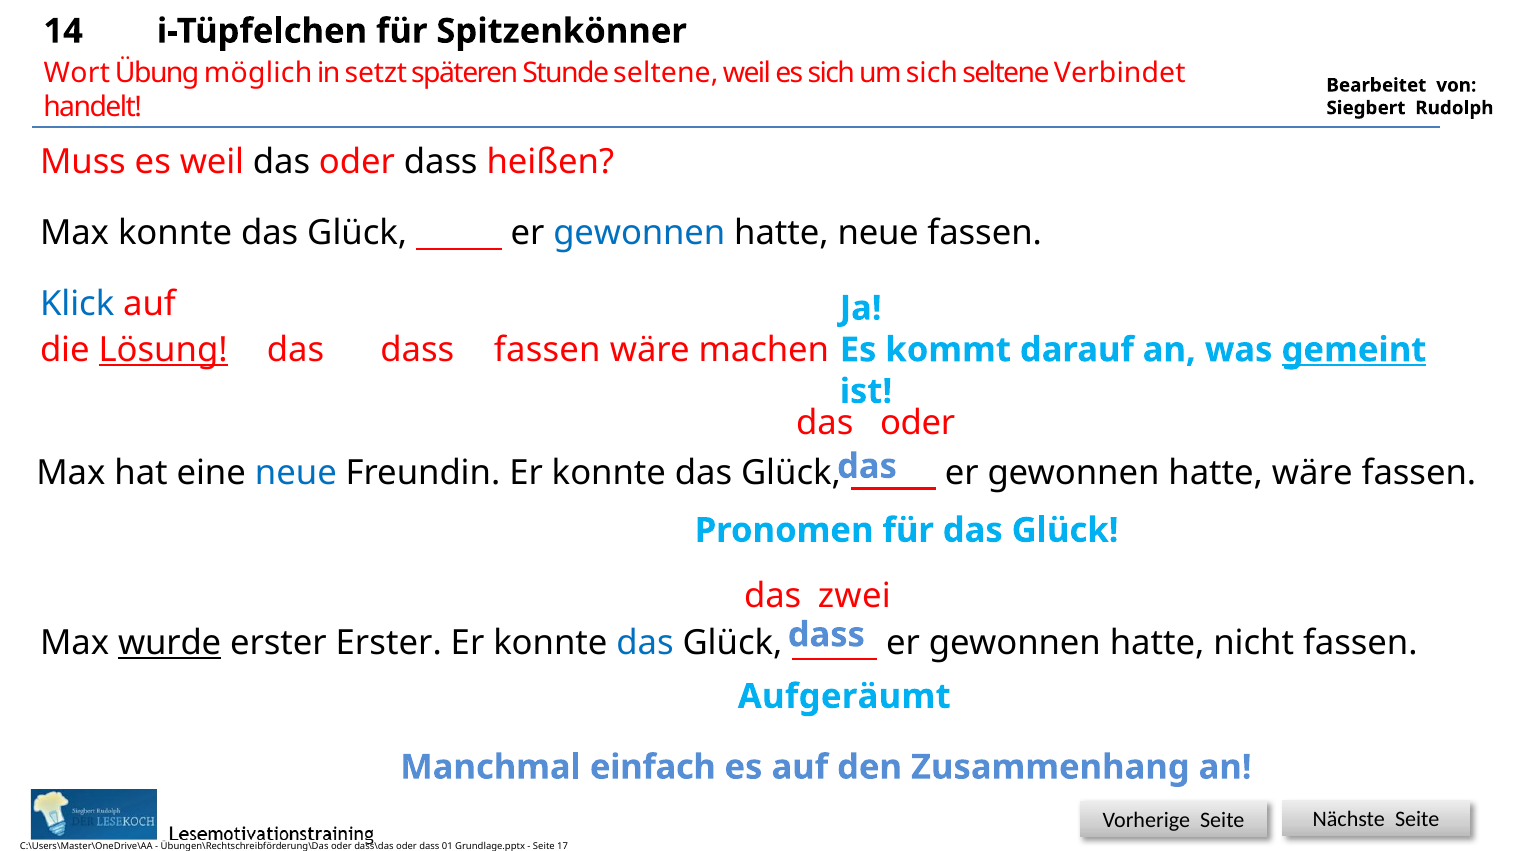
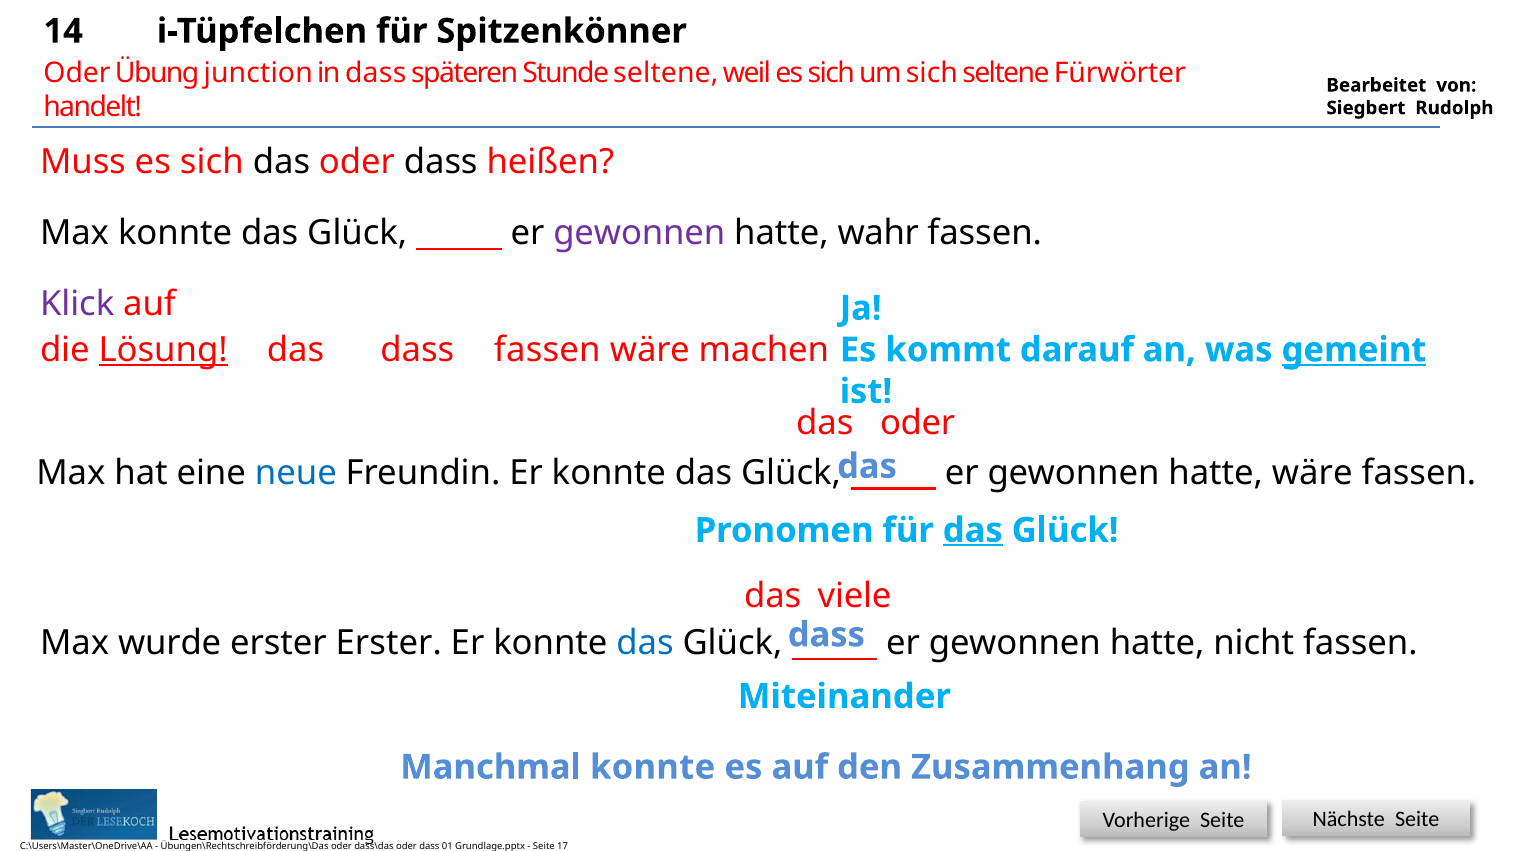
Wort at (77, 73): Wort -> Oder
möglich: möglich -> junction
in setzt: setzt -> dass
Verbindet: Verbindet -> Fürwörter
Muss es weil: weil -> sich
gewonnen at (639, 233) colour: blue -> purple
hatte neue: neue -> wahr
Klick colour: blue -> purple
das at (973, 530) underline: none -> present
zwei: zwei -> viele
wurde underline: present -> none
Aufgeräumt: Aufgeräumt -> Miteinander
Manchmal einfach: einfach -> konnte
